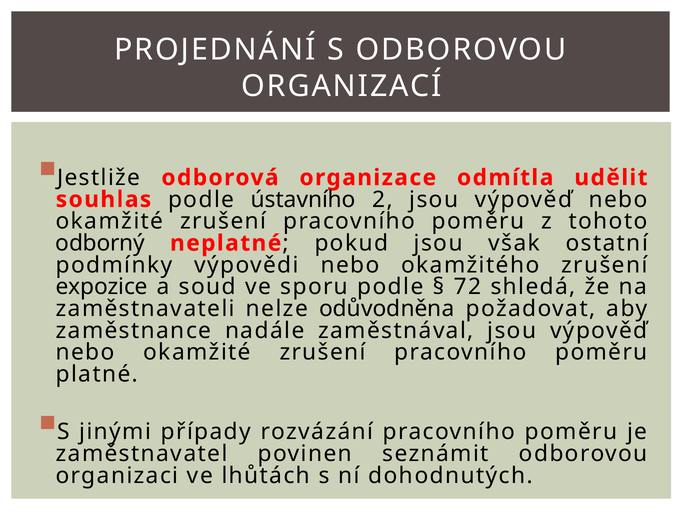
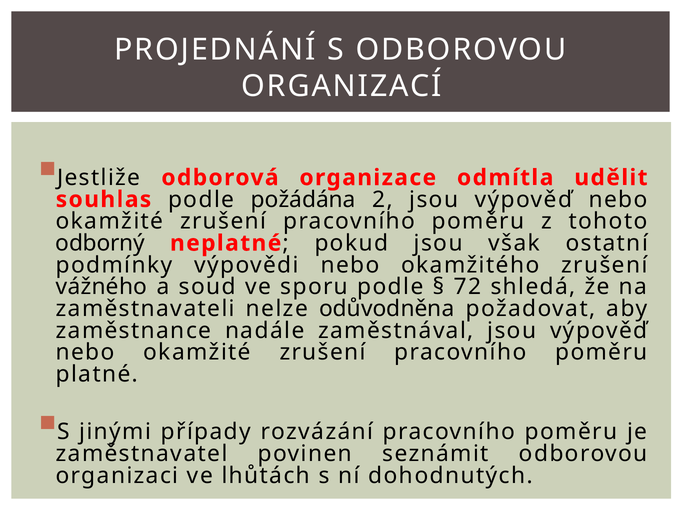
ústavního: ústavního -> požádána
expozice: expozice -> vážného
